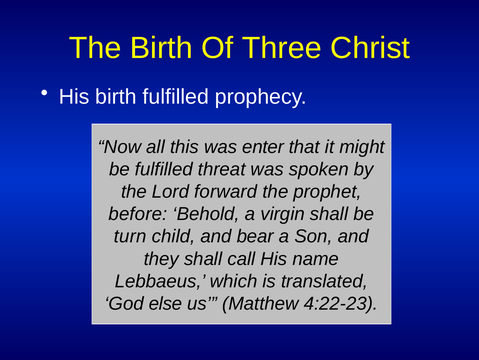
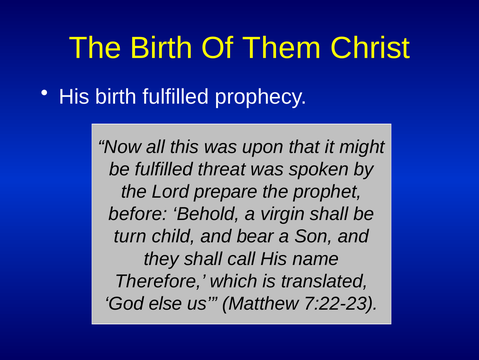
Three: Three -> Them
enter: enter -> upon
forward: forward -> prepare
Lebbaeus: Lebbaeus -> Therefore
4:22-23: 4:22-23 -> 7:22-23
